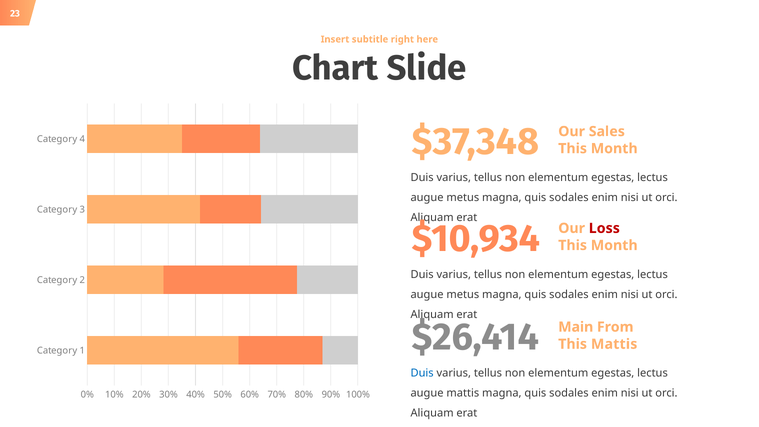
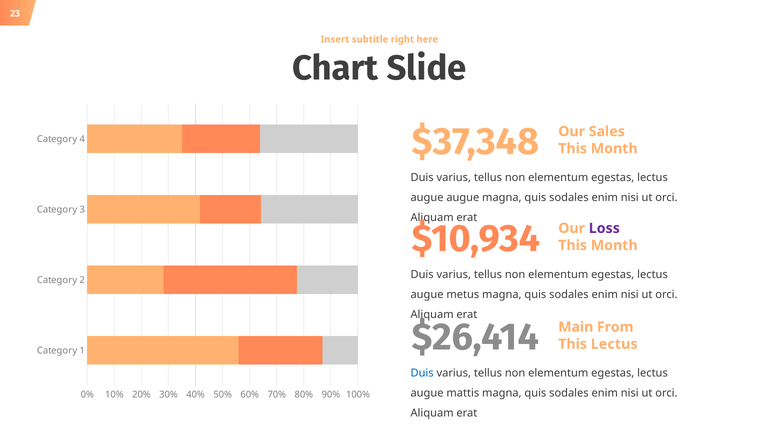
metus at (463, 198): metus -> augue
Loss colour: red -> purple
This Mattis: Mattis -> Lectus
